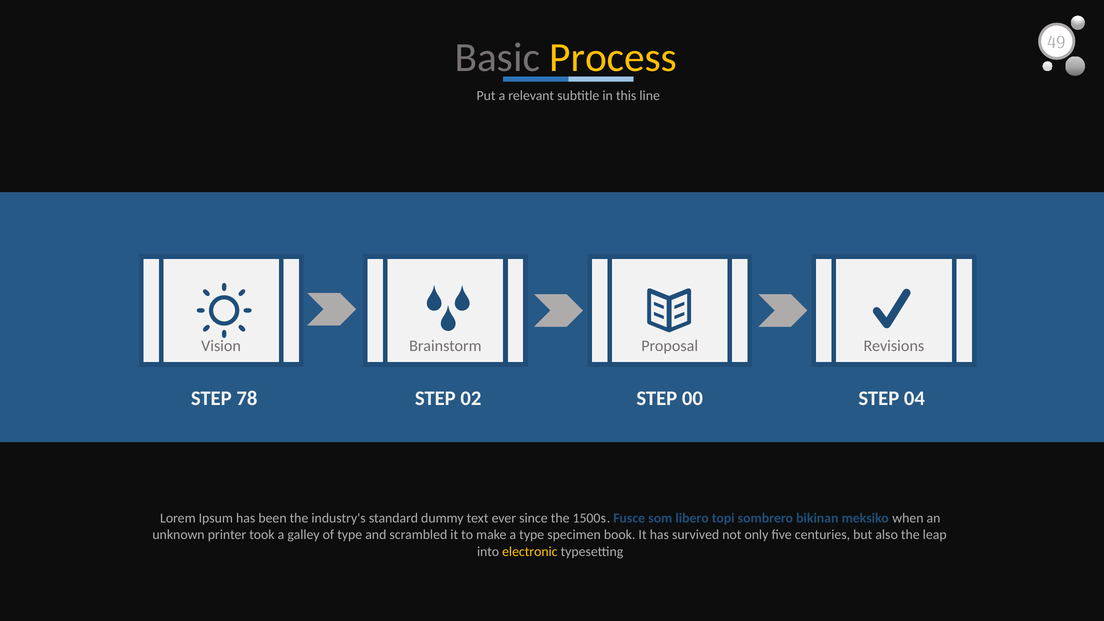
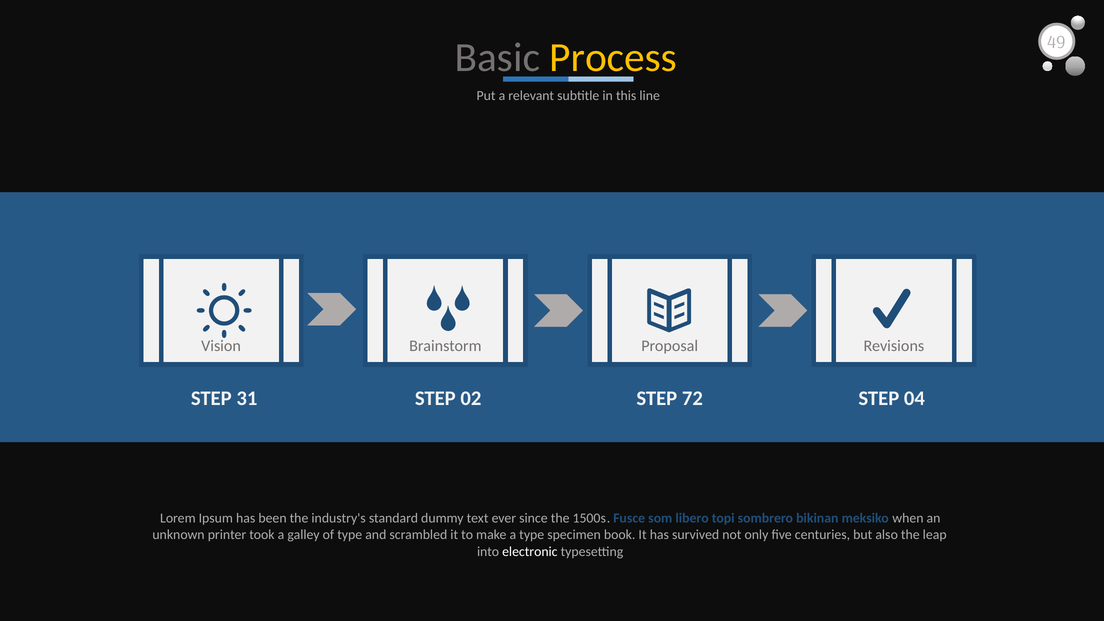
78: 78 -> 31
00: 00 -> 72
electronic colour: yellow -> white
